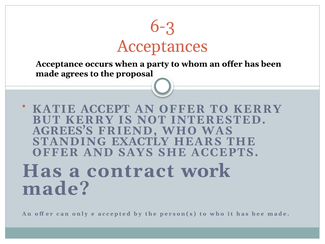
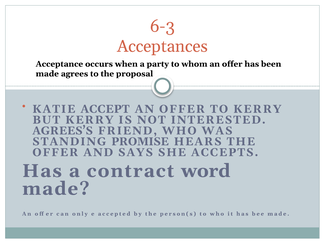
EXACTLY: EXACTLY -> PROMISE
work: work -> word
